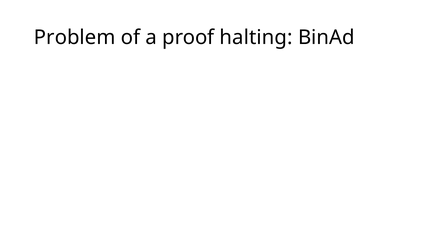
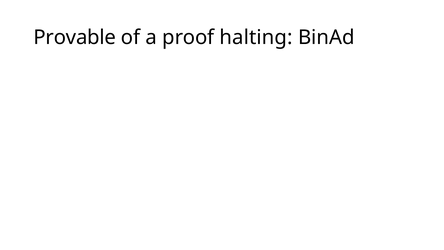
Problem: Problem -> Provable
